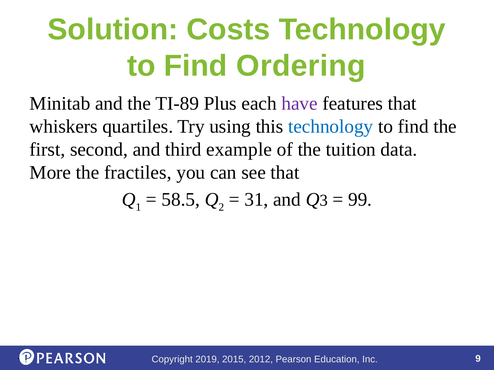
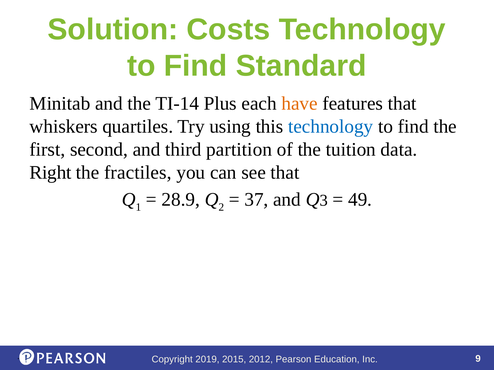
Ordering: Ordering -> Standard
TI-89: TI-89 -> TI-14
have colour: purple -> orange
example: example -> partition
More: More -> Right
58.5: 58.5 -> 28.9
31: 31 -> 37
99: 99 -> 49
